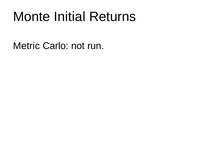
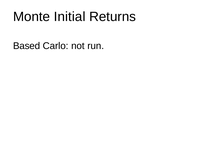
Metric: Metric -> Based
